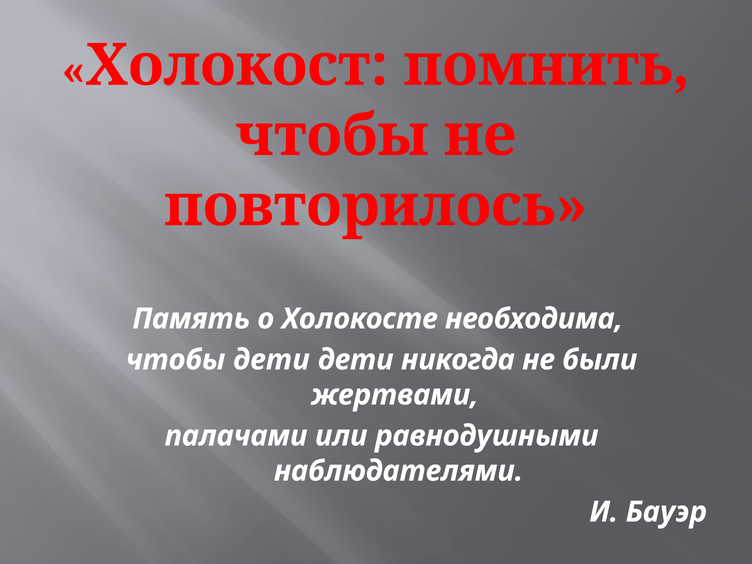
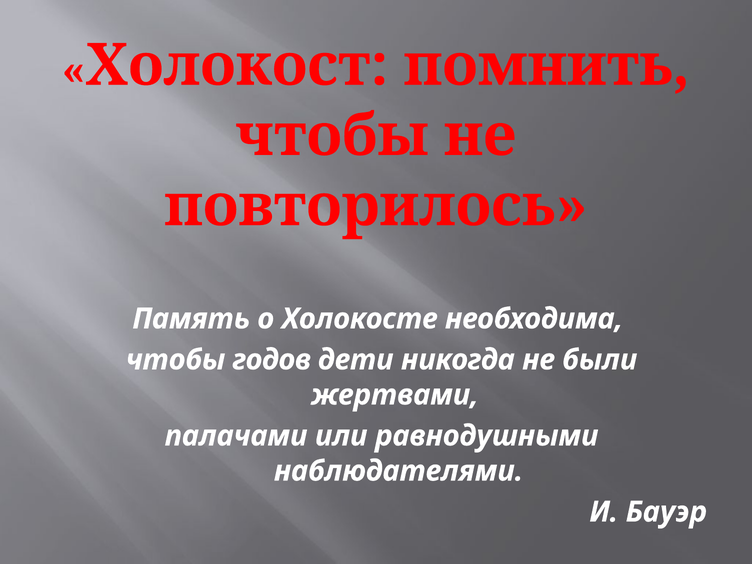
чтобы дети: дети -> годов
